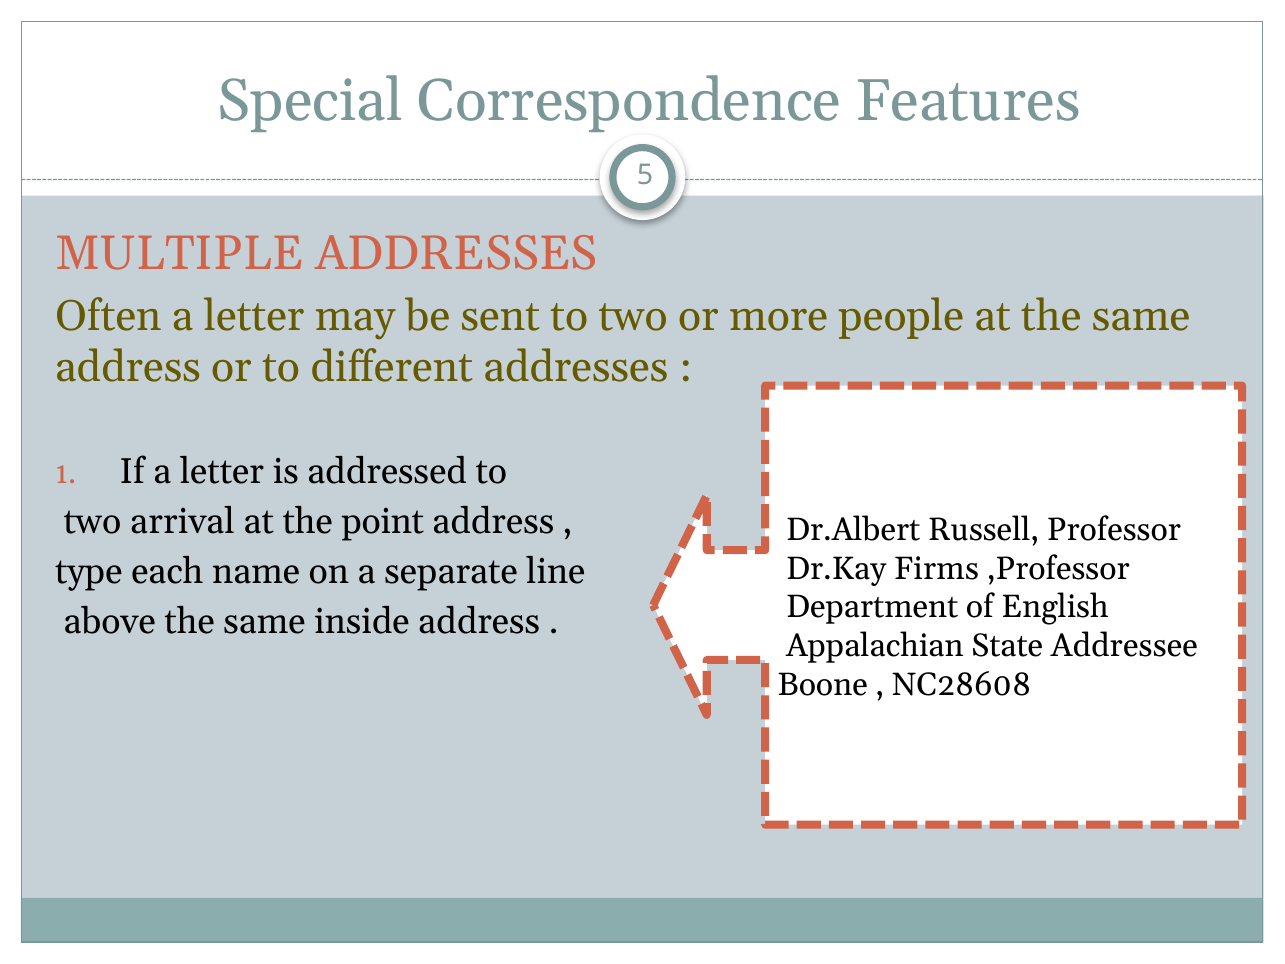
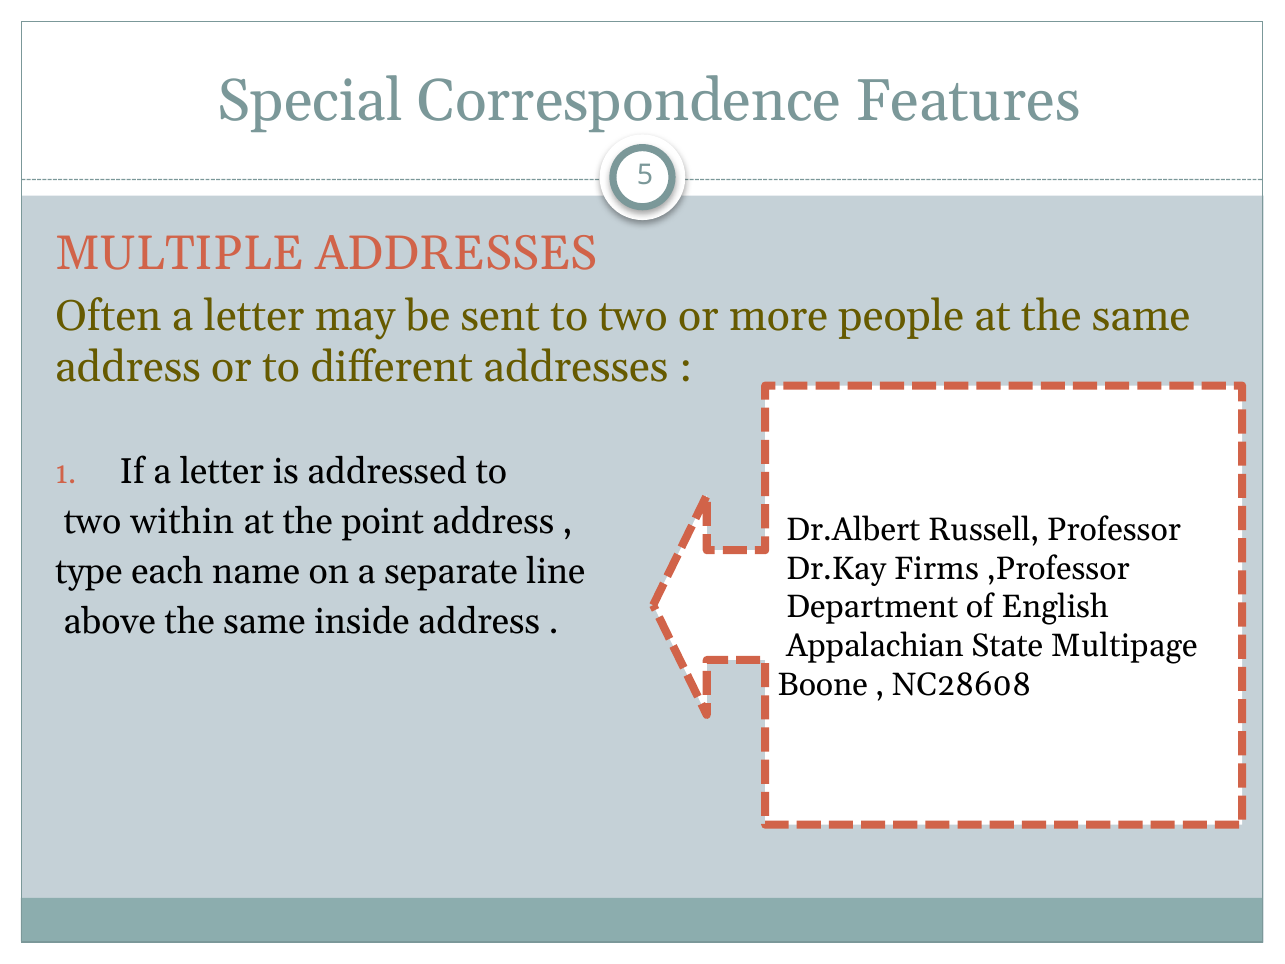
arrival: arrival -> within
Addressee: Addressee -> Multipage
